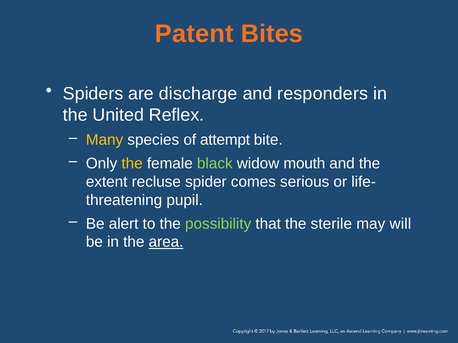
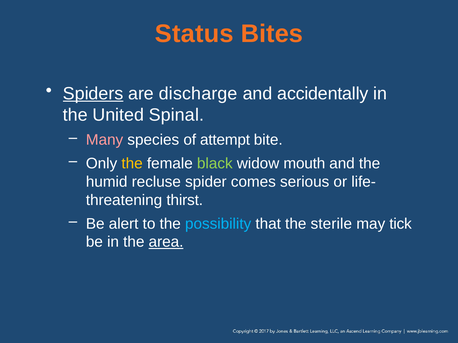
Patent: Patent -> Status
Spiders underline: none -> present
responders: responders -> accidentally
Reflex: Reflex -> Spinal
Many colour: yellow -> pink
extent: extent -> humid
pupil: pupil -> thirst
possibility colour: light green -> light blue
will: will -> tick
